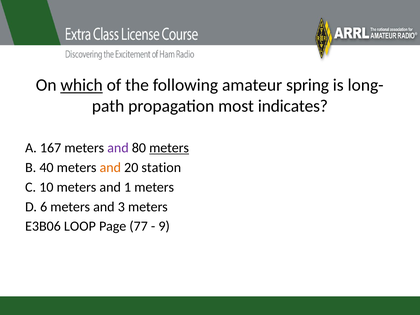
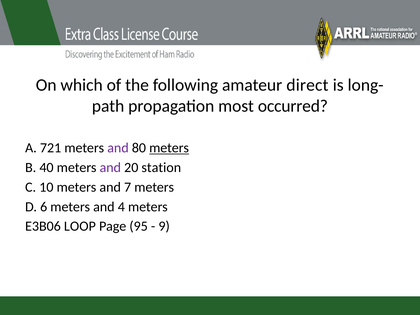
which underline: present -> none
spring: spring -> direct
indicates: indicates -> occurred
167: 167 -> 721
and at (110, 168) colour: orange -> purple
1: 1 -> 7
3: 3 -> 4
77: 77 -> 95
